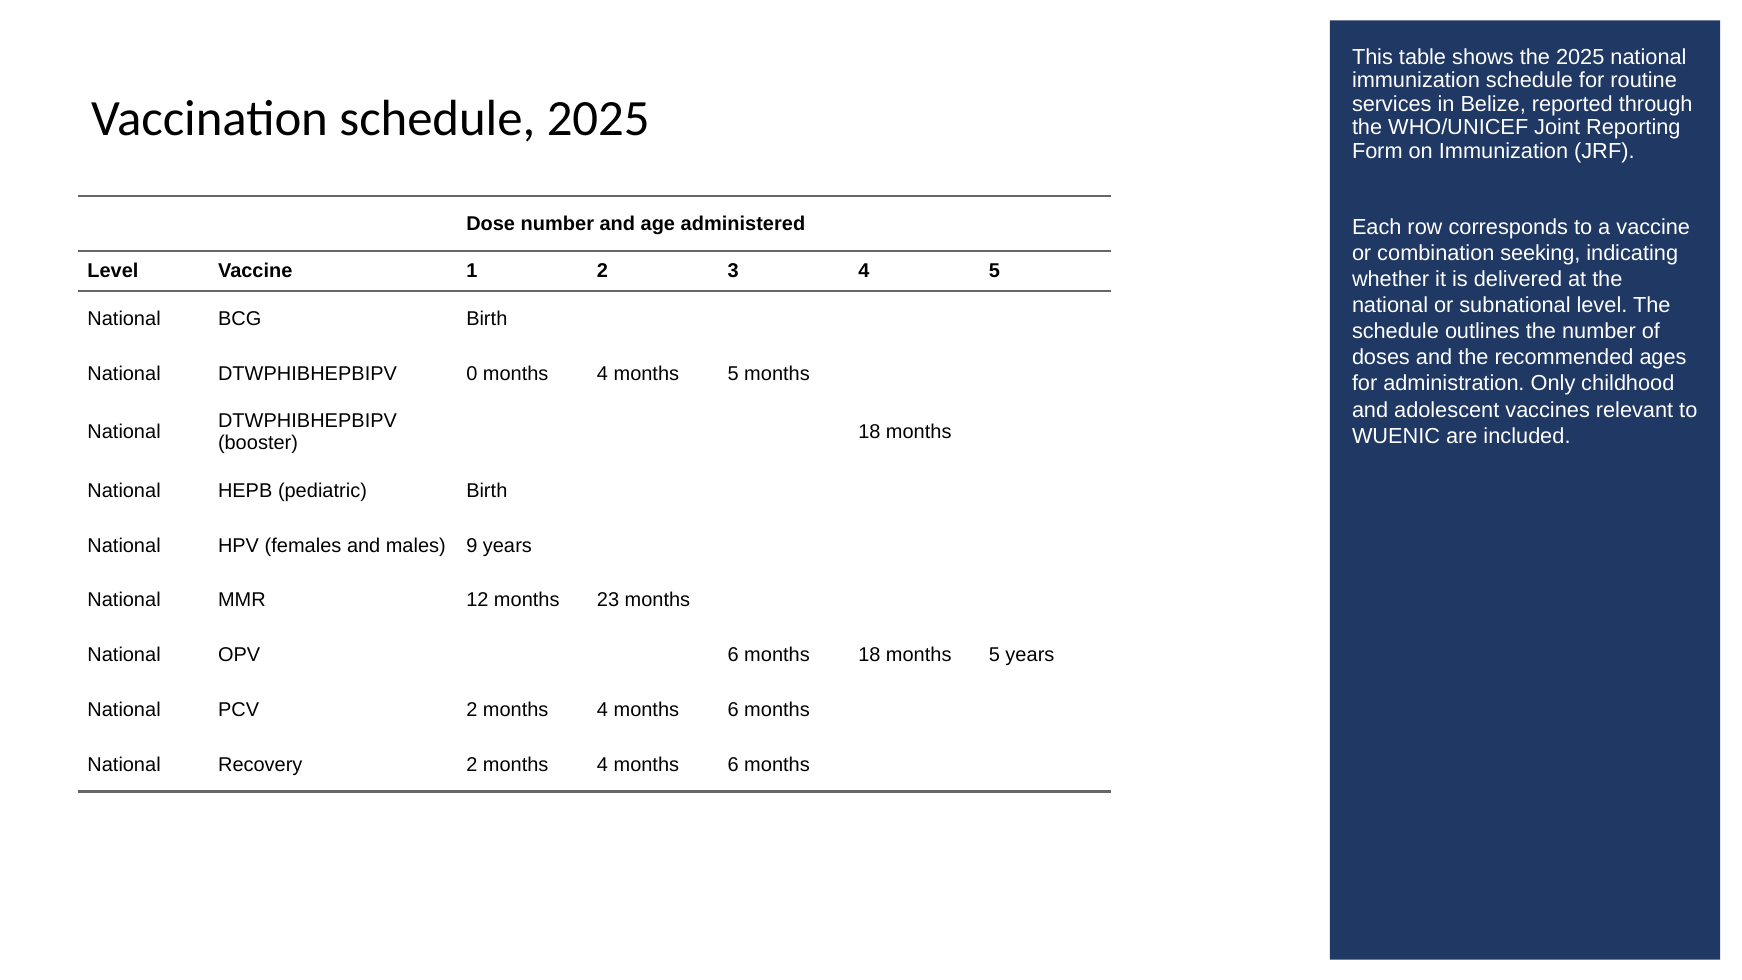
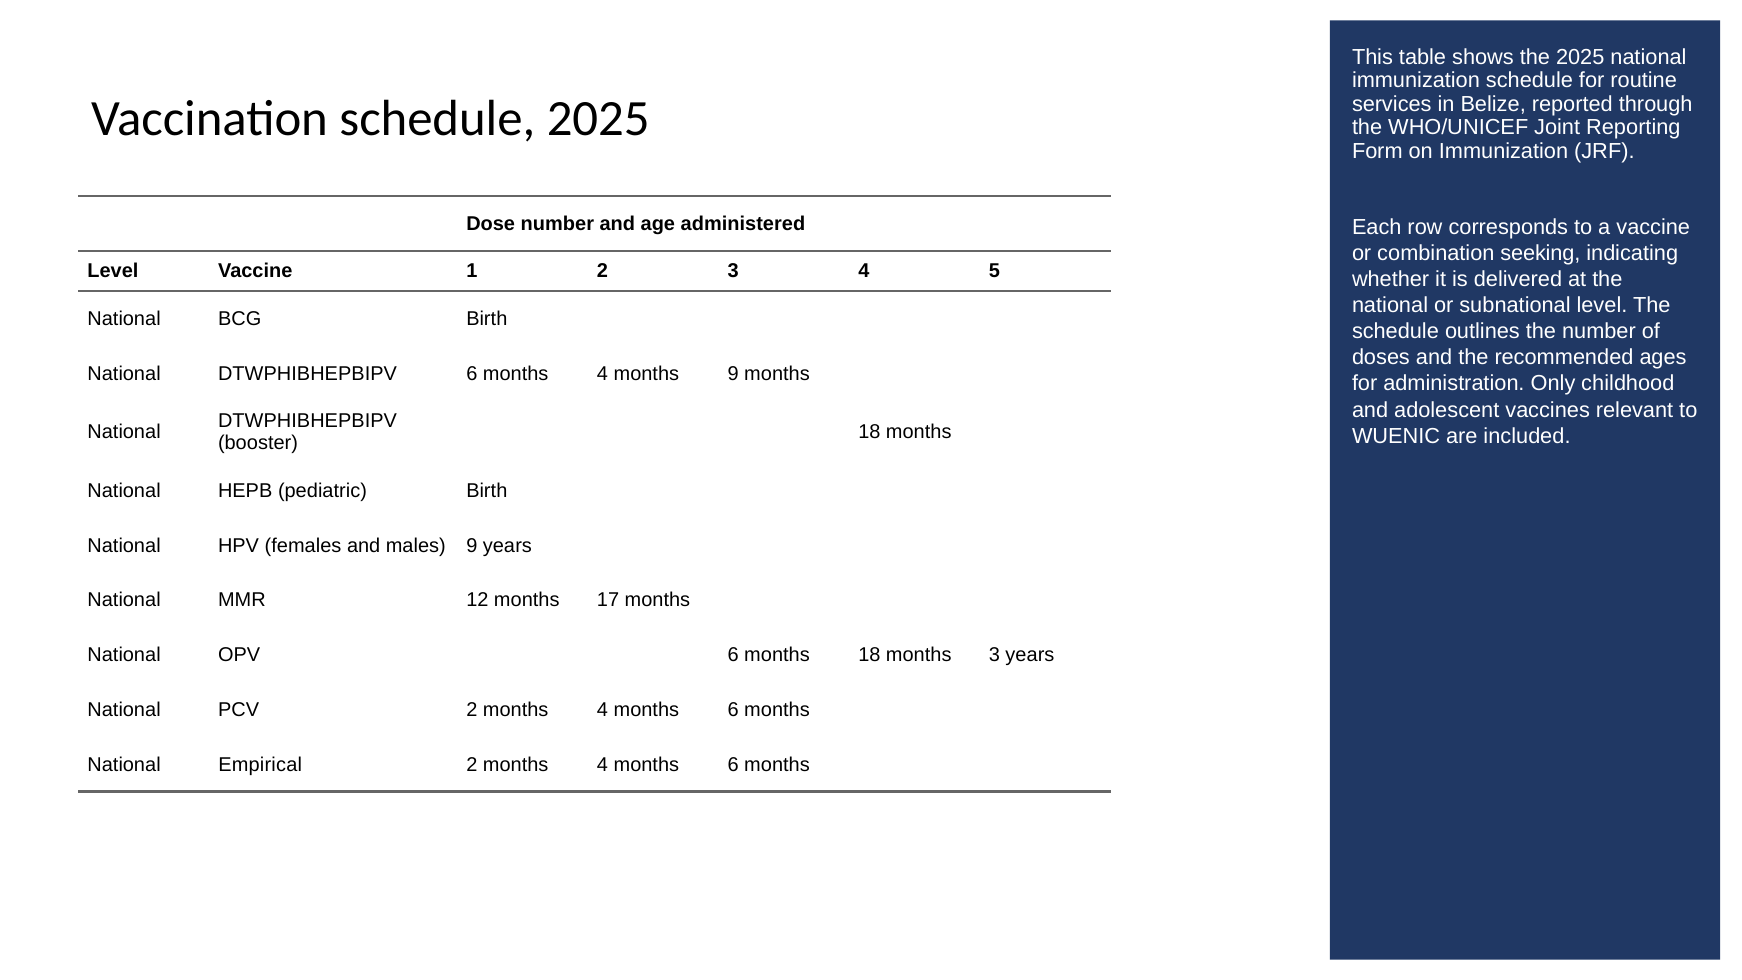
DTWPHIBHEPBIPV 0: 0 -> 6
4 months 5: 5 -> 9
23: 23 -> 17
18 months 5: 5 -> 3
Recovery: Recovery -> Empirical
